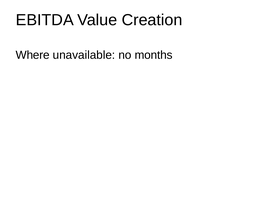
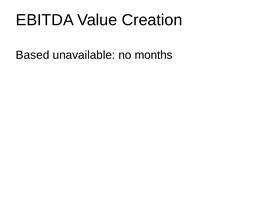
Where: Where -> Based
